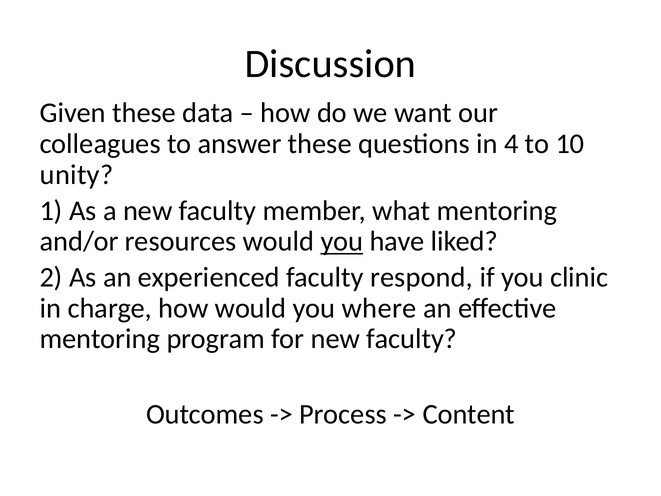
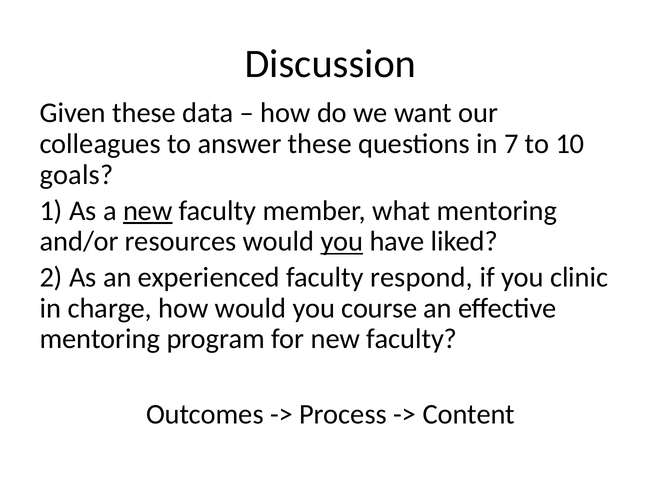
4: 4 -> 7
unity: unity -> goals
new at (148, 211) underline: none -> present
where: where -> course
